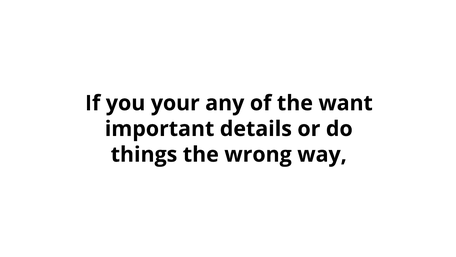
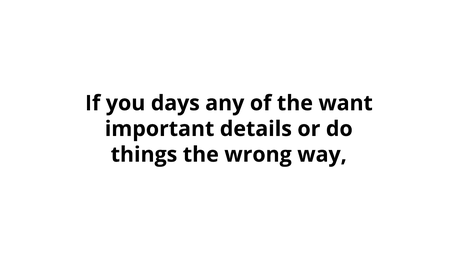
your: your -> days
